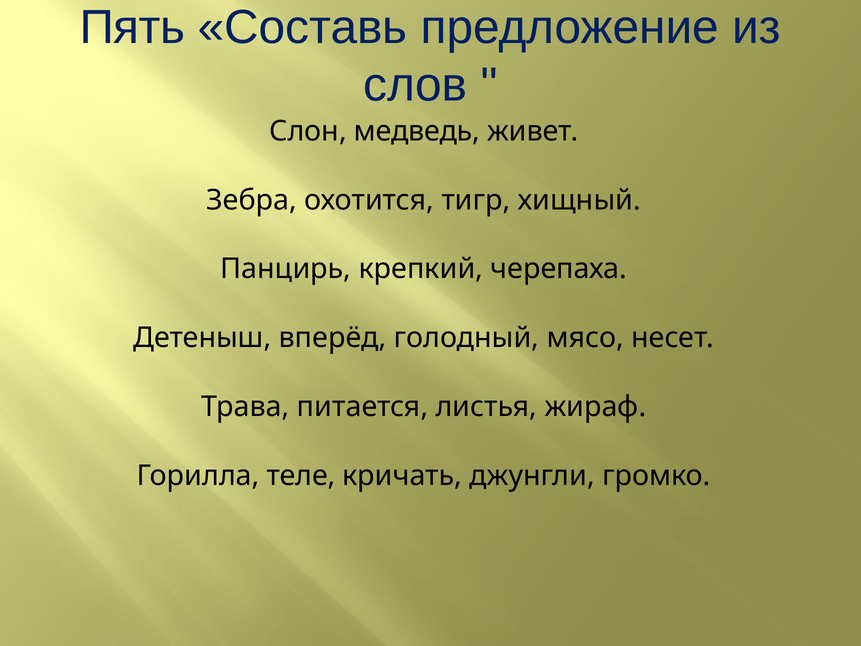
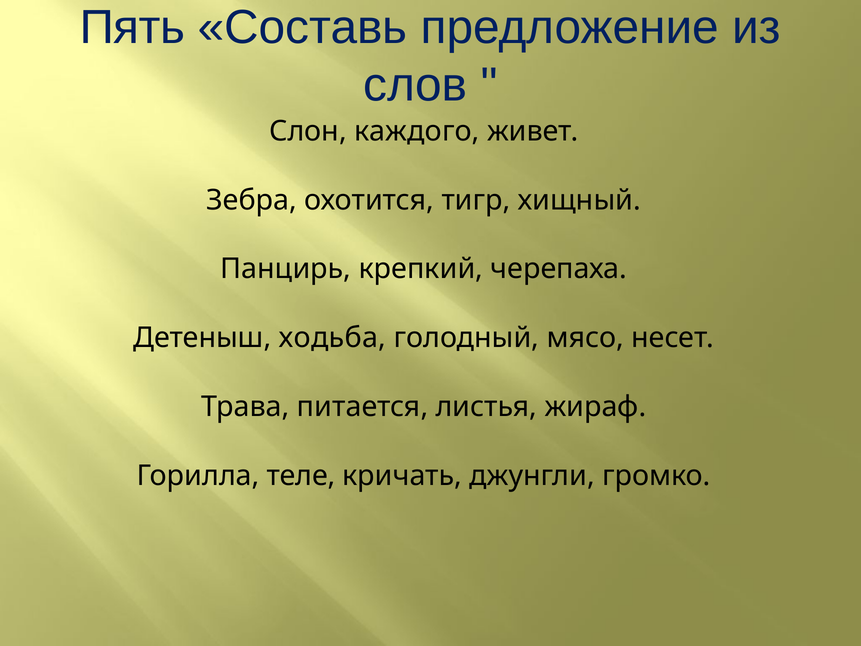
медведь: медведь -> каждого
вперёд: вперёд -> ходьба
